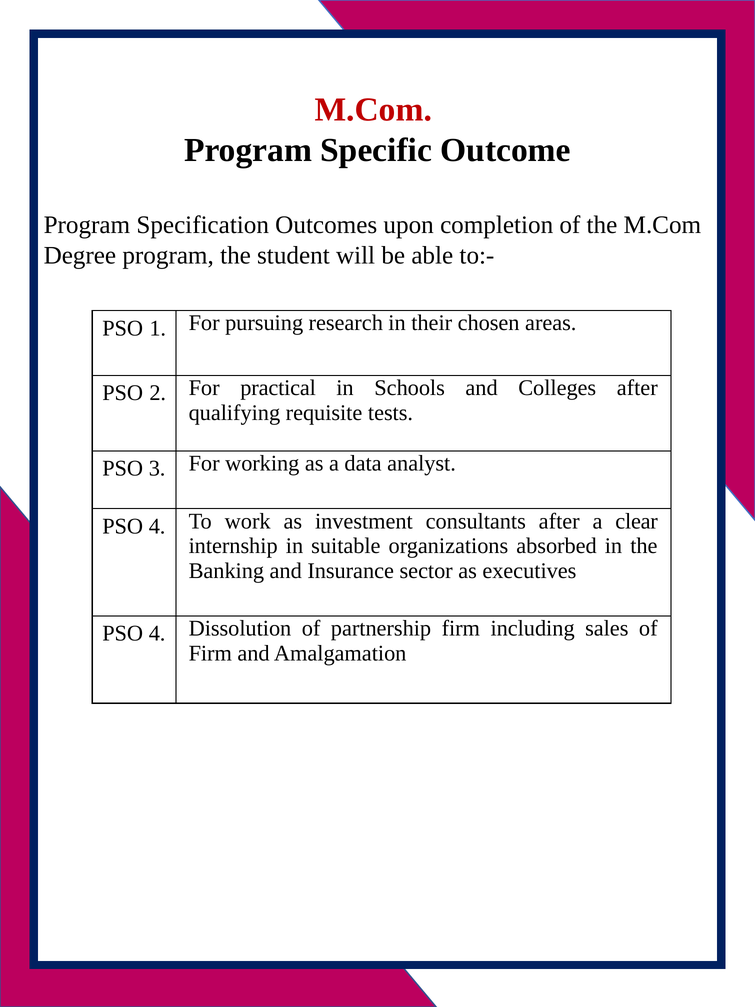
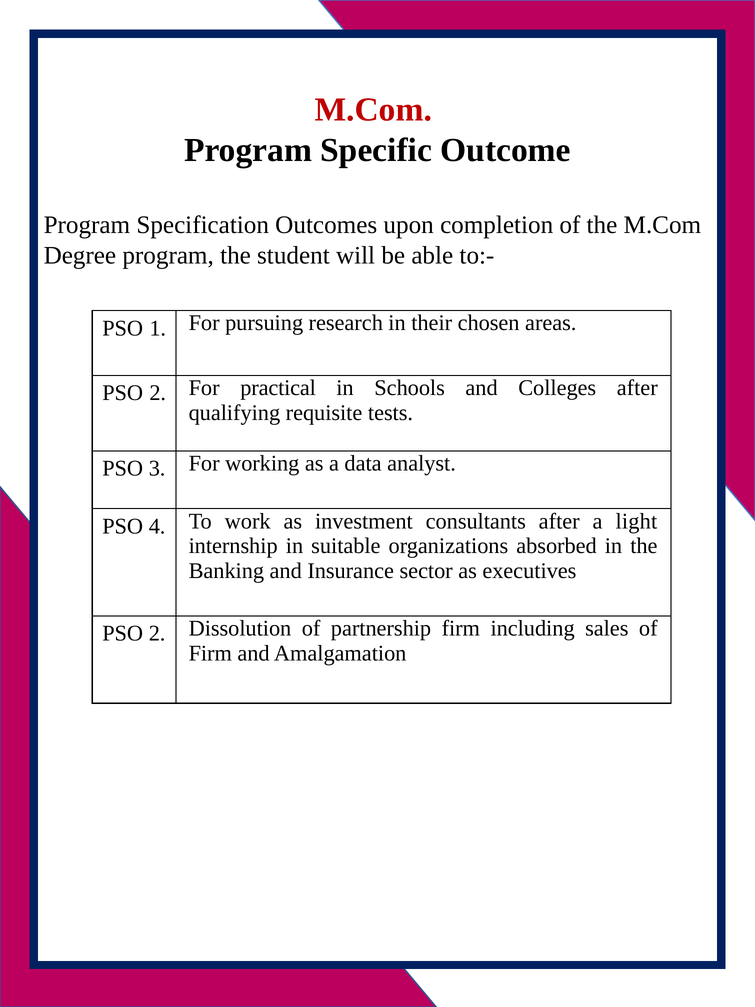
clear: clear -> light
4 at (157, 633): 4 -> 2
